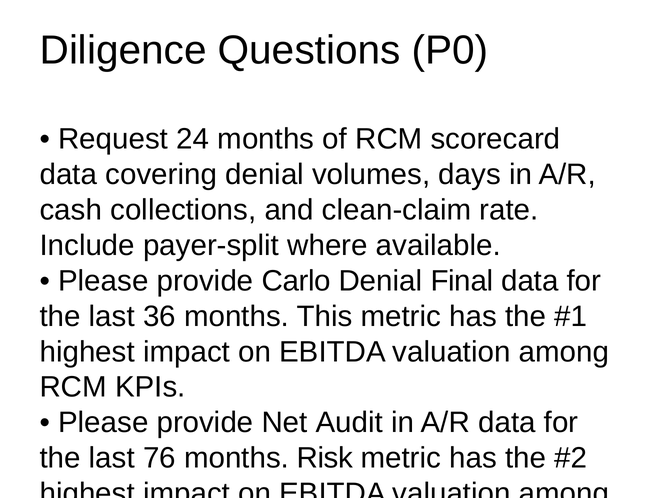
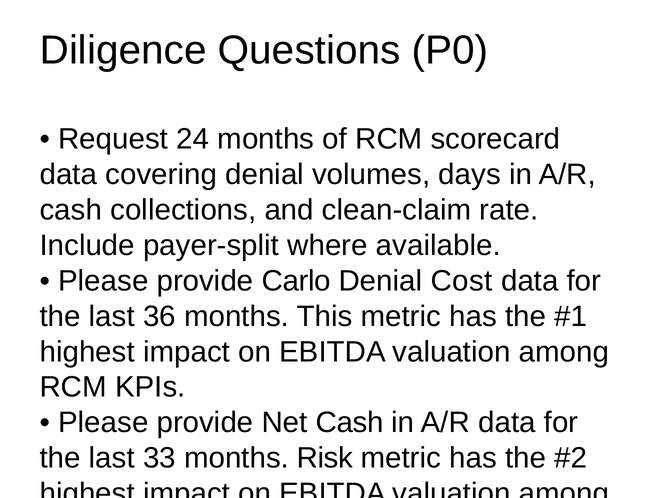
Denial Final: Final -> Cost
Net Audit: Audit -> Cash
76: 76 -> 33
